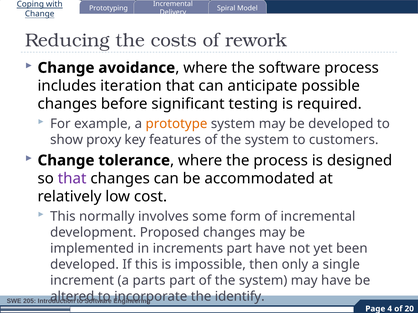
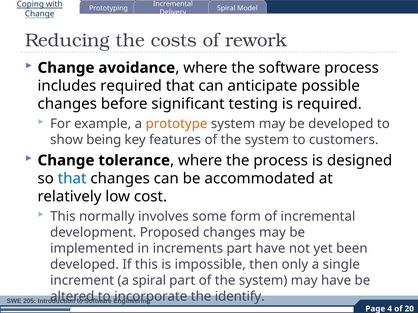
includes iteration: iteration -> required
proxy: proxy -> being
that at (72, 179) colour: purple -> blue
a parts: parts -> spiral
